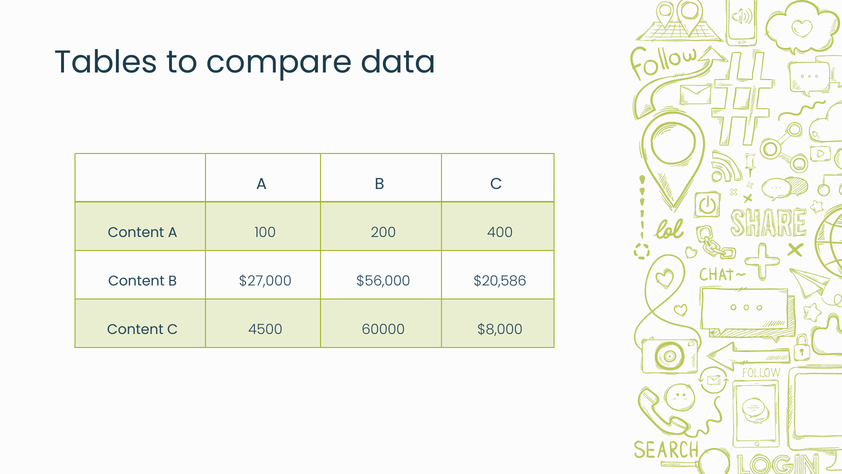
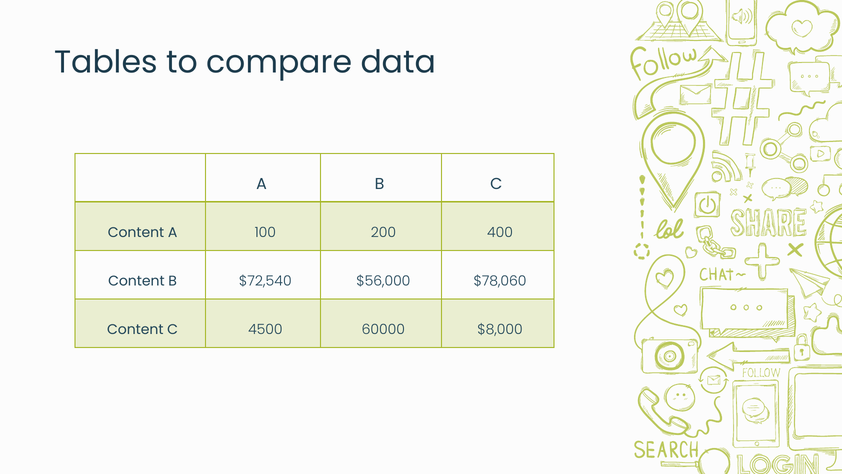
$27,000: $27,000 -> $72,540
$20,586: $20,586 -> $78,060
